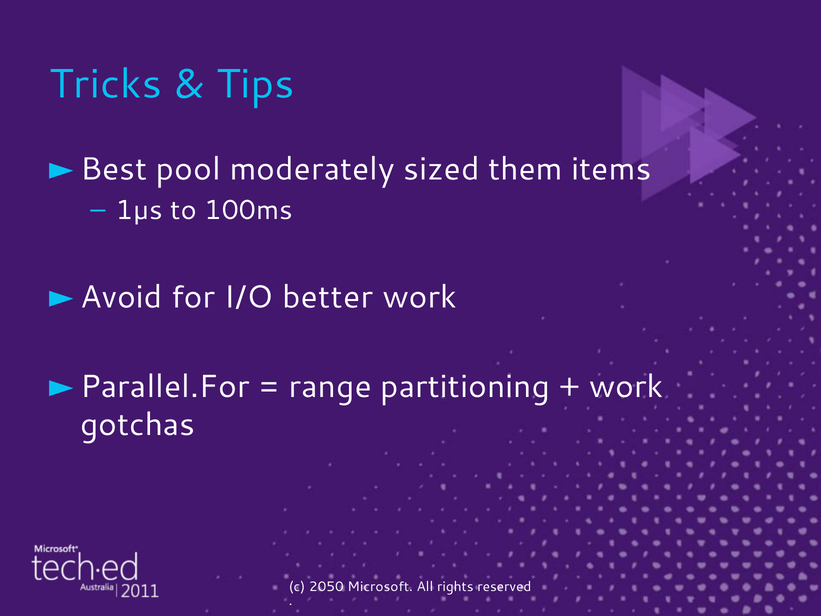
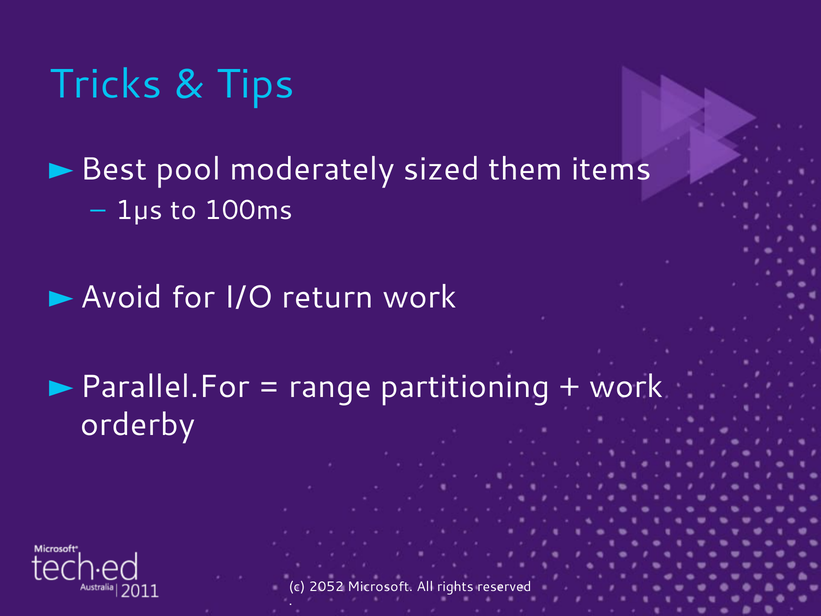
better: better -> return
gotchas: gotchas -> orderby
2050: 2050 -> 2052
